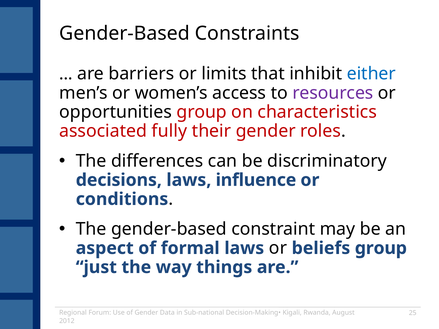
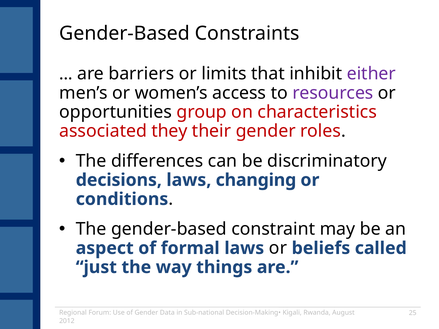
either colour: blue -> purple
fully: fully -> they
influence: influence -> changing
beliefs group: group -> called
